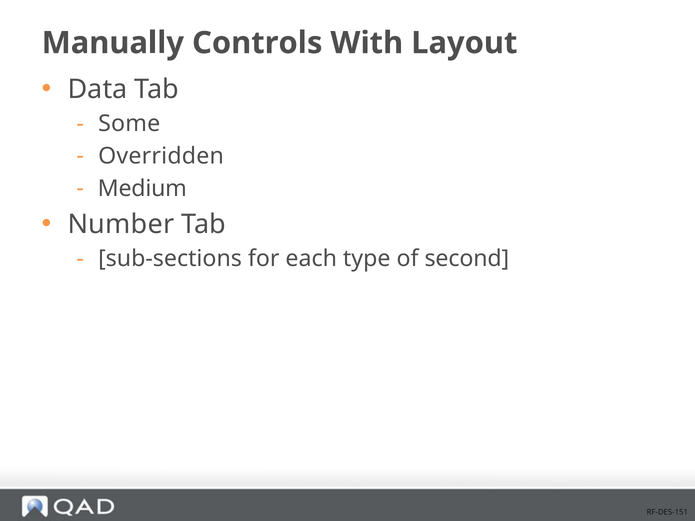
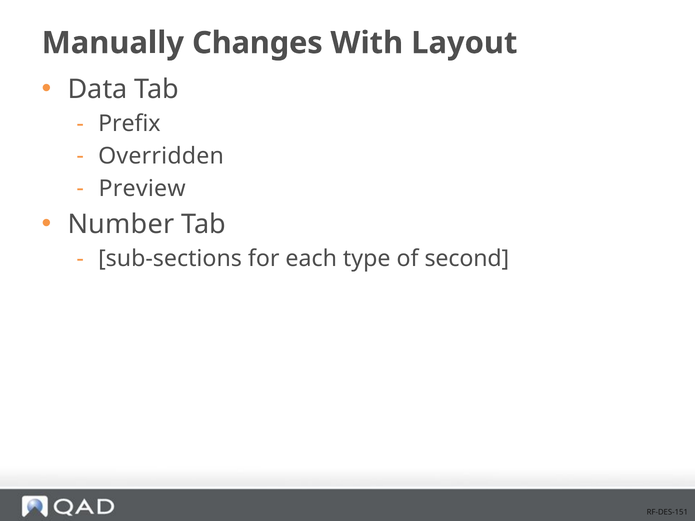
Controls: Controls -> Changes
Some: Some -> Prefix
Medium: Medium -> Preview
